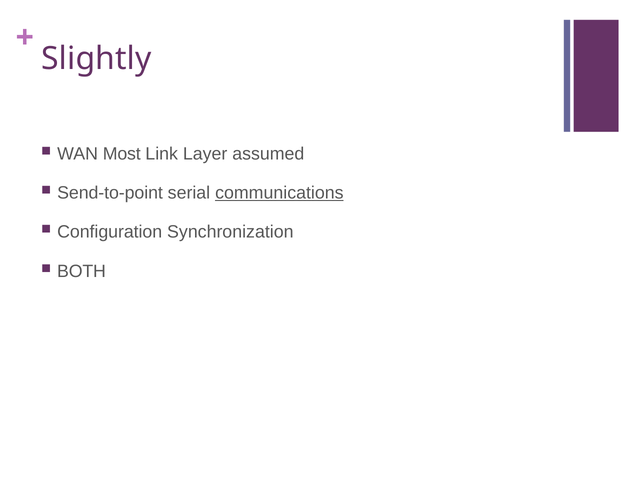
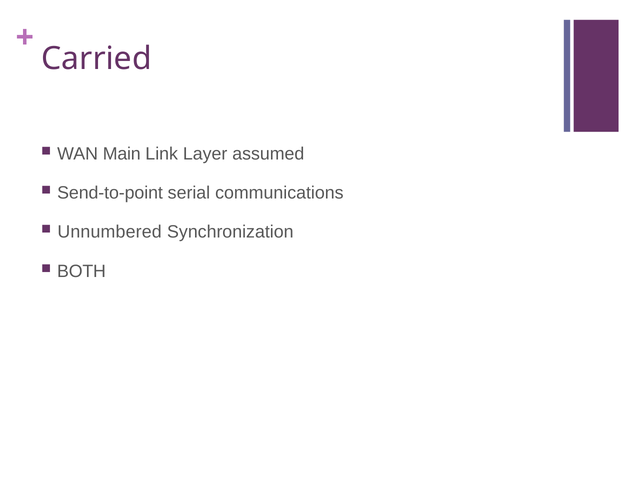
Slightly: Slightly -> Carried
Most: Most -> Main
communications underline: present -> none
Configuration: Configuration -> Unnumbered
